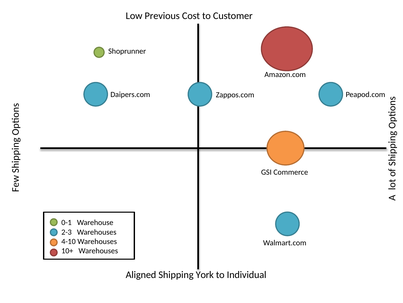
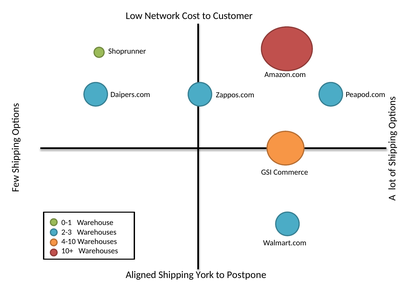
Previous: Previous -> Network
Individual: Individual -> Postpone
